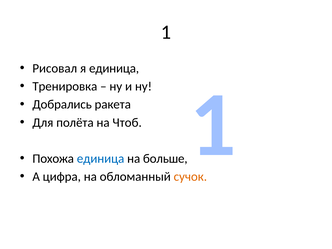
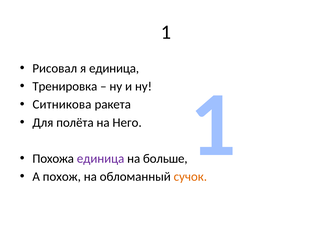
Добрались: Добрались -> Ситникова
Чтоб: Чтоб -> Него
единица at (101, 159) colour: blue -> purple
цифра: цифра -> похож
